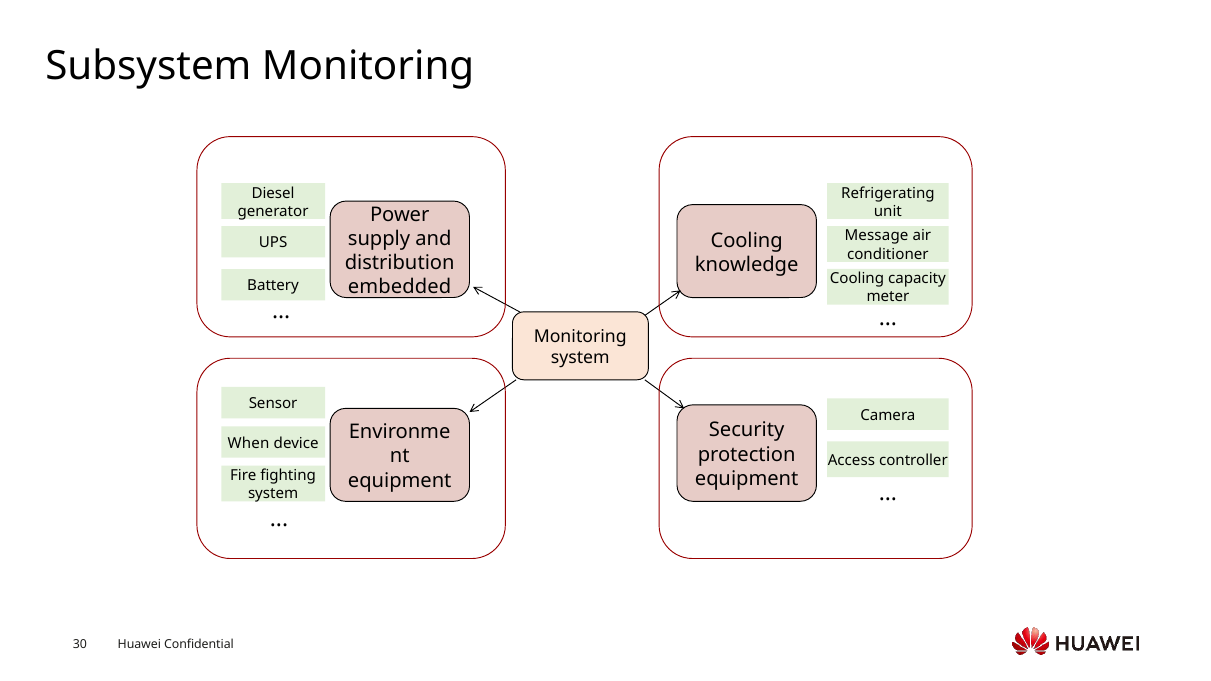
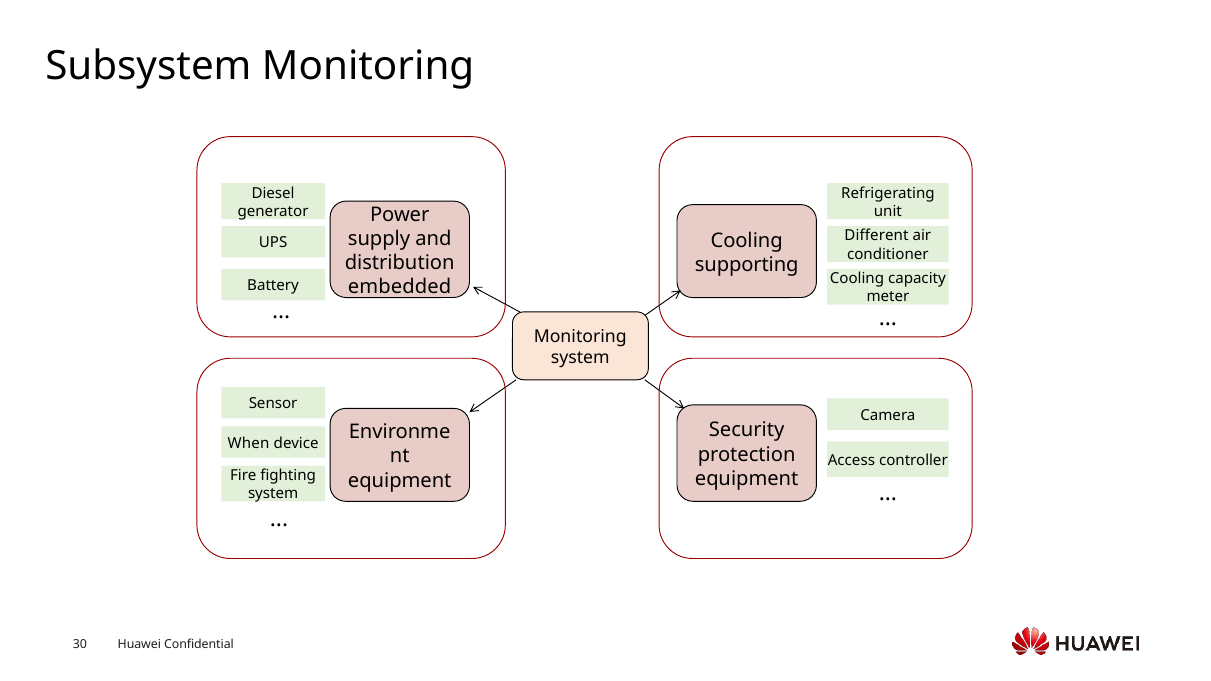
Message: Message -> Different
knowledge: knowledge -> supporting
